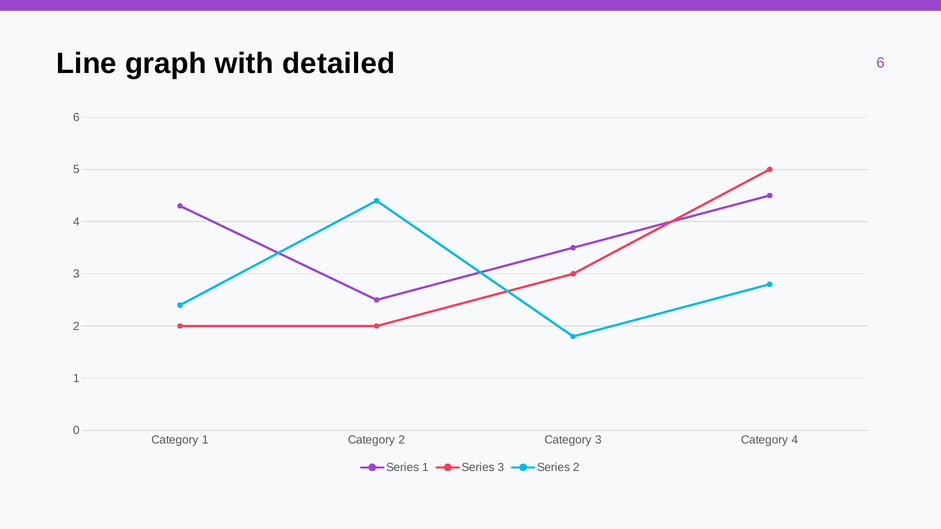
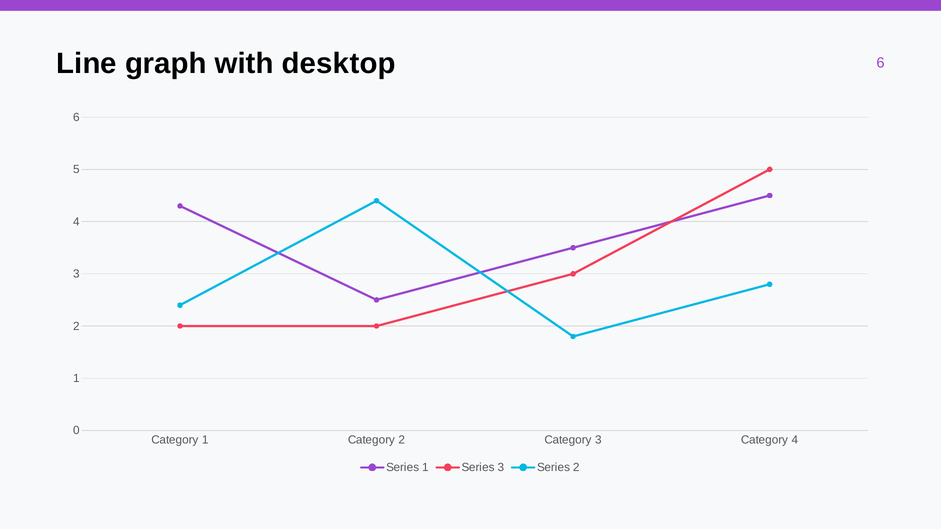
detailed: detailed -> desktop
